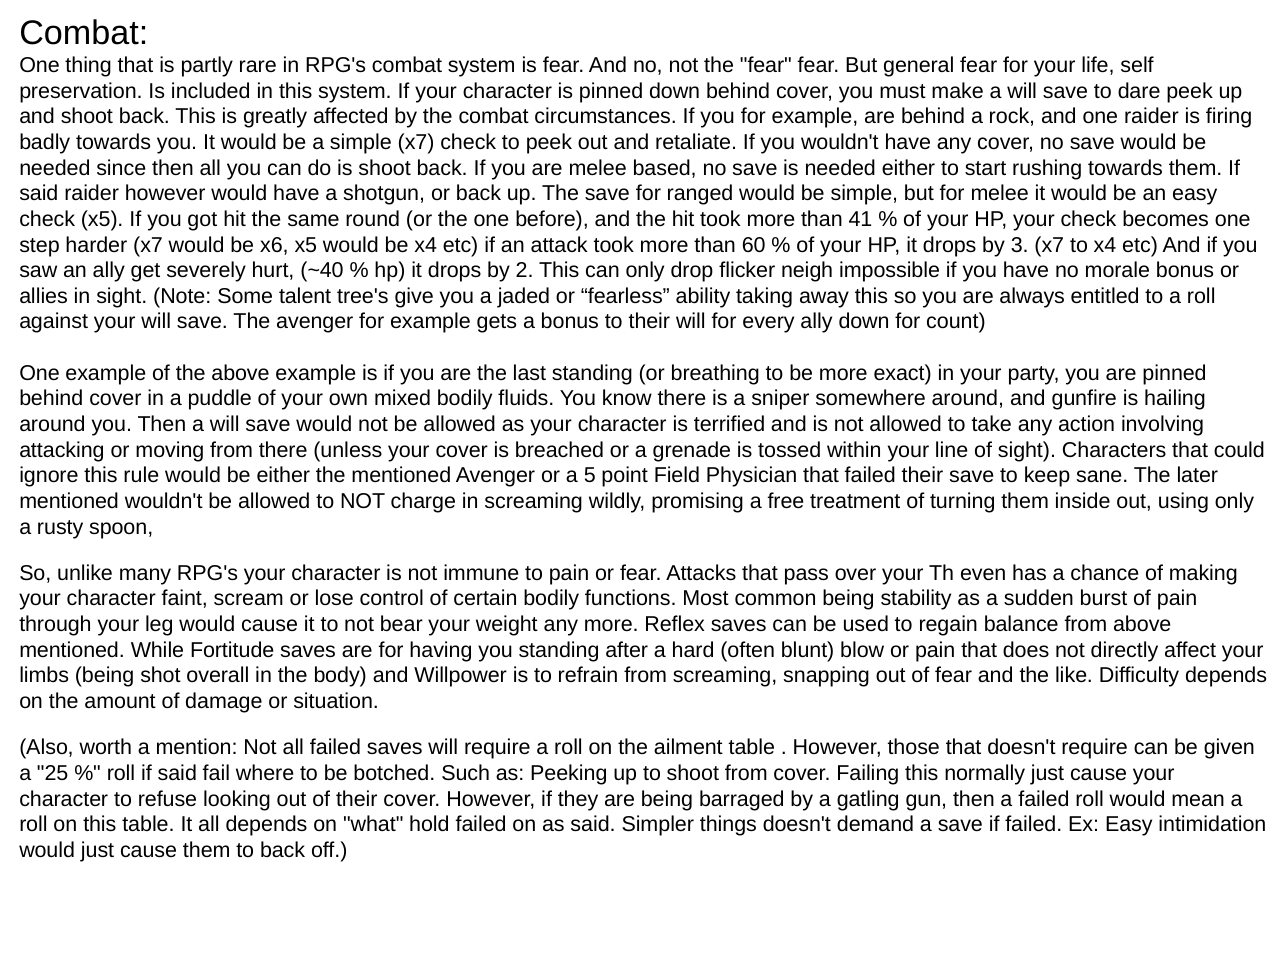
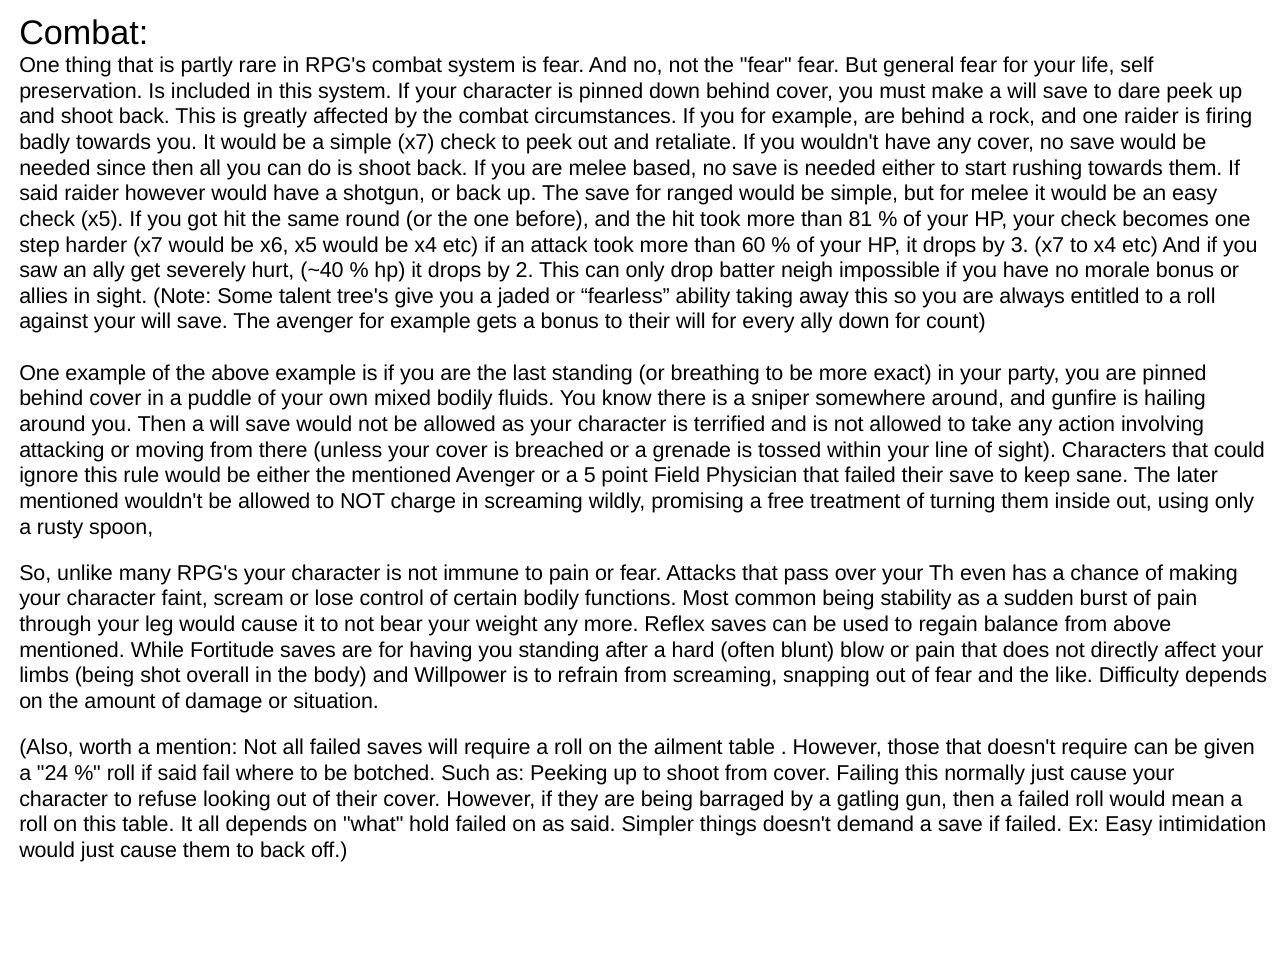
41: 41 -> 81
flicker: flicker -> batter
25: 25 -> 24
